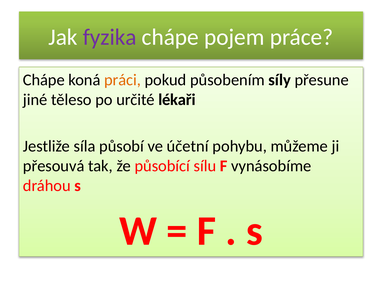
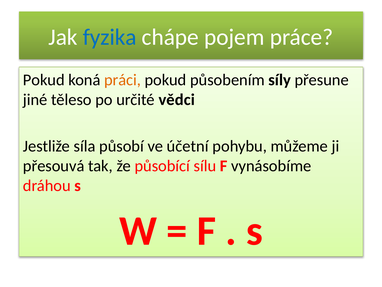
fyzika colour: purple -> blue
Chápe at (44, 80): Chápe -> Pokud
lékaři: lékaři -> vědci
